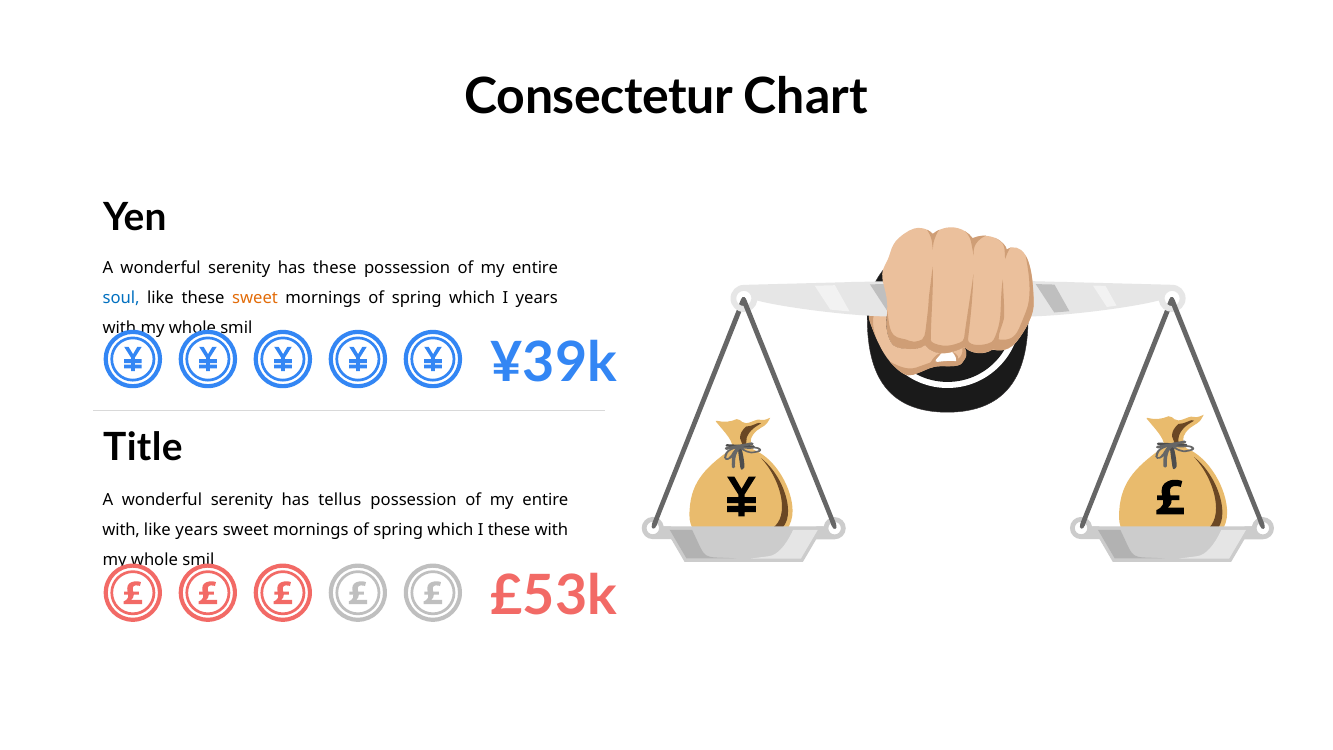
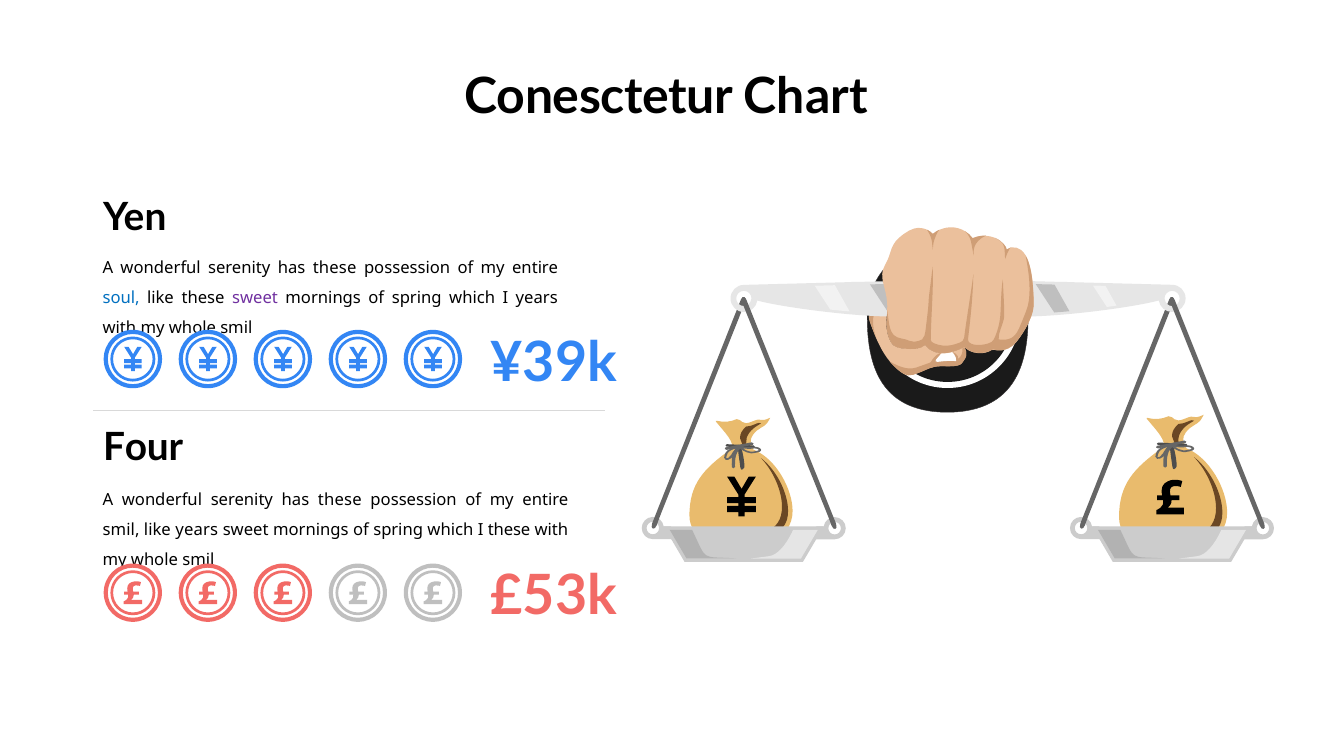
Consectetur: Consectetur -> Conesctetur
sweet at (255, 298) colour: orange -> purple
Title: Title -> Four
tellus at (340, 500): tellus -> these
with at (121, 530): with -> smil
